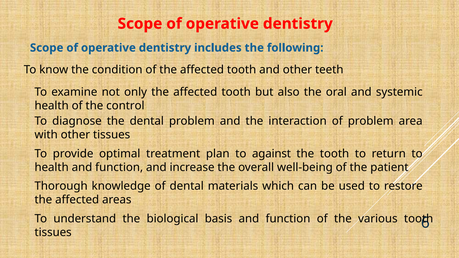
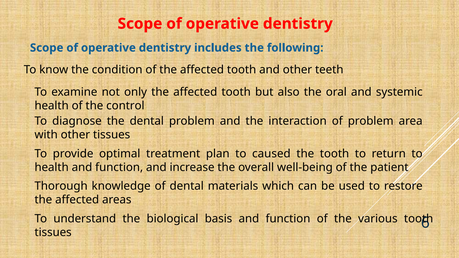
against: against -> caused
